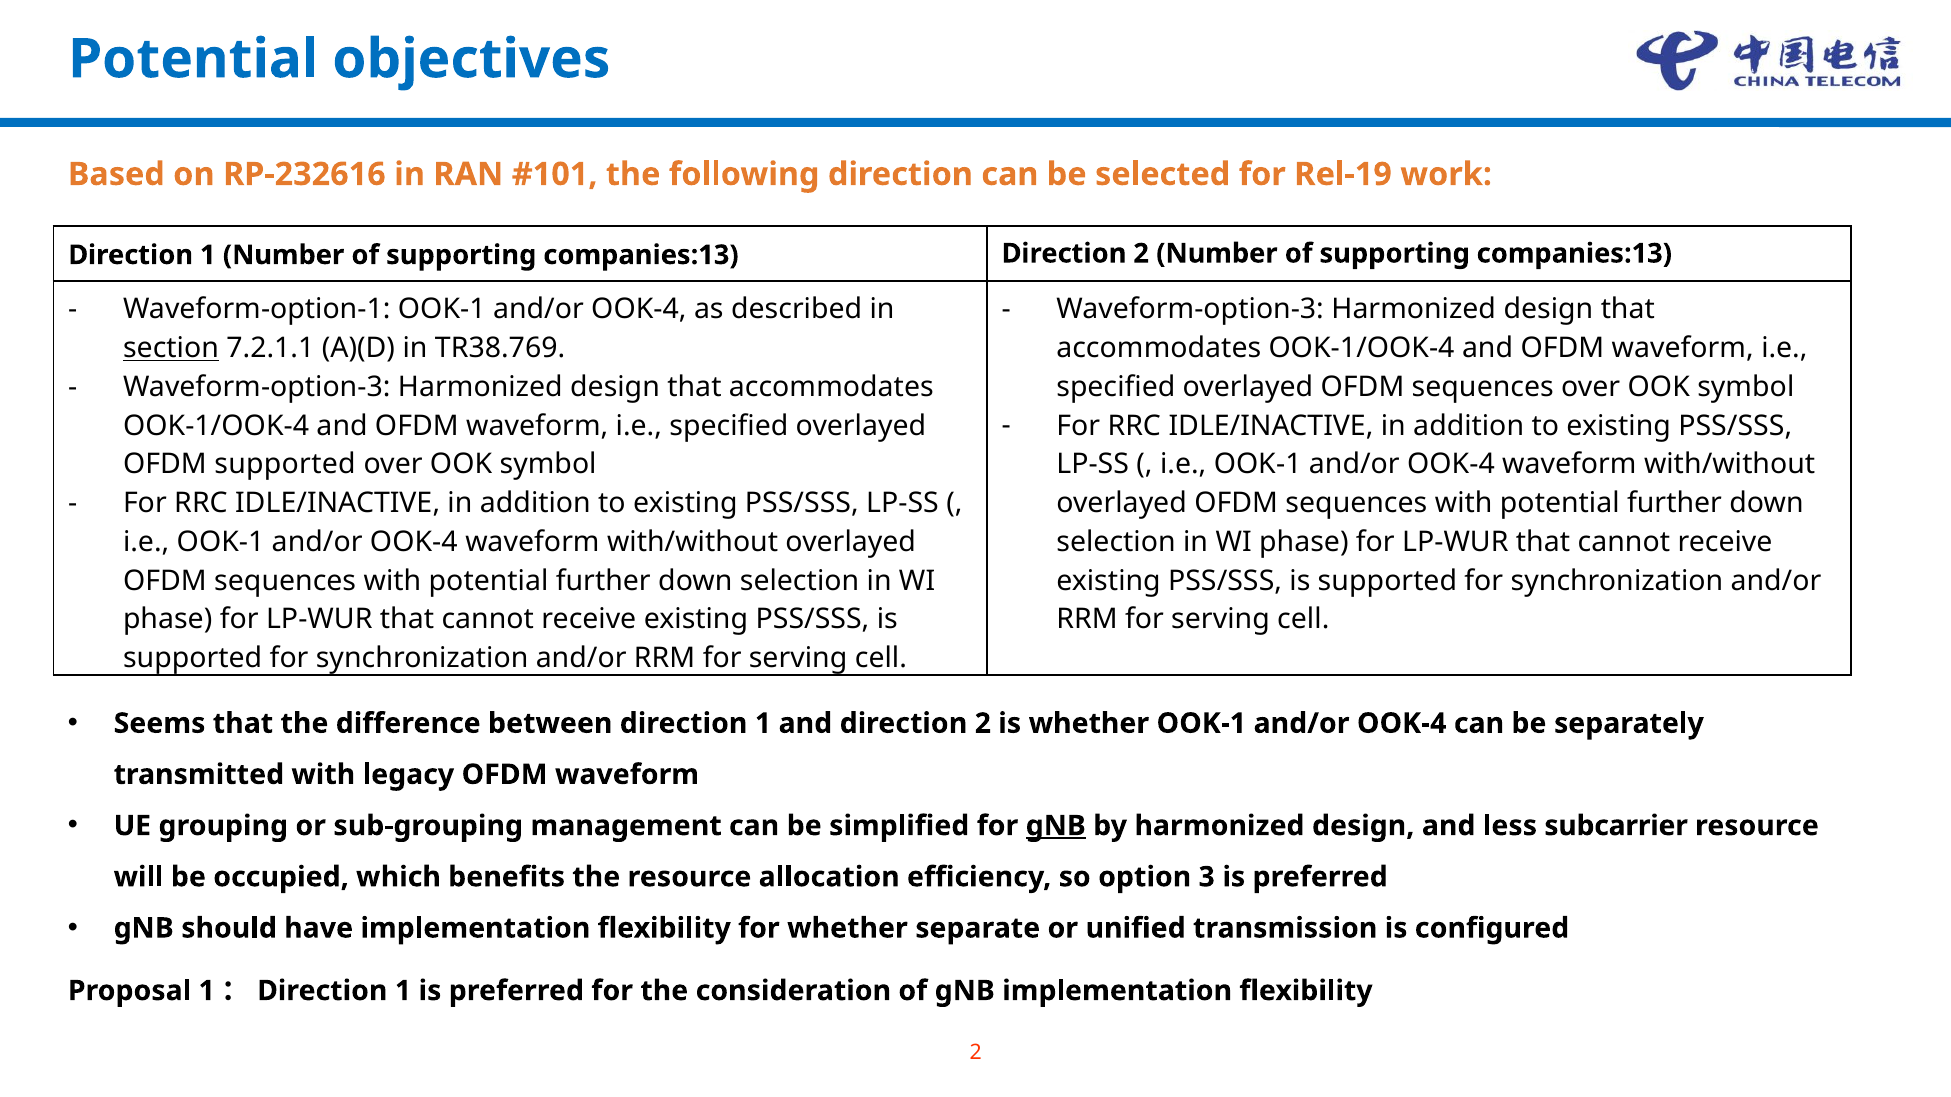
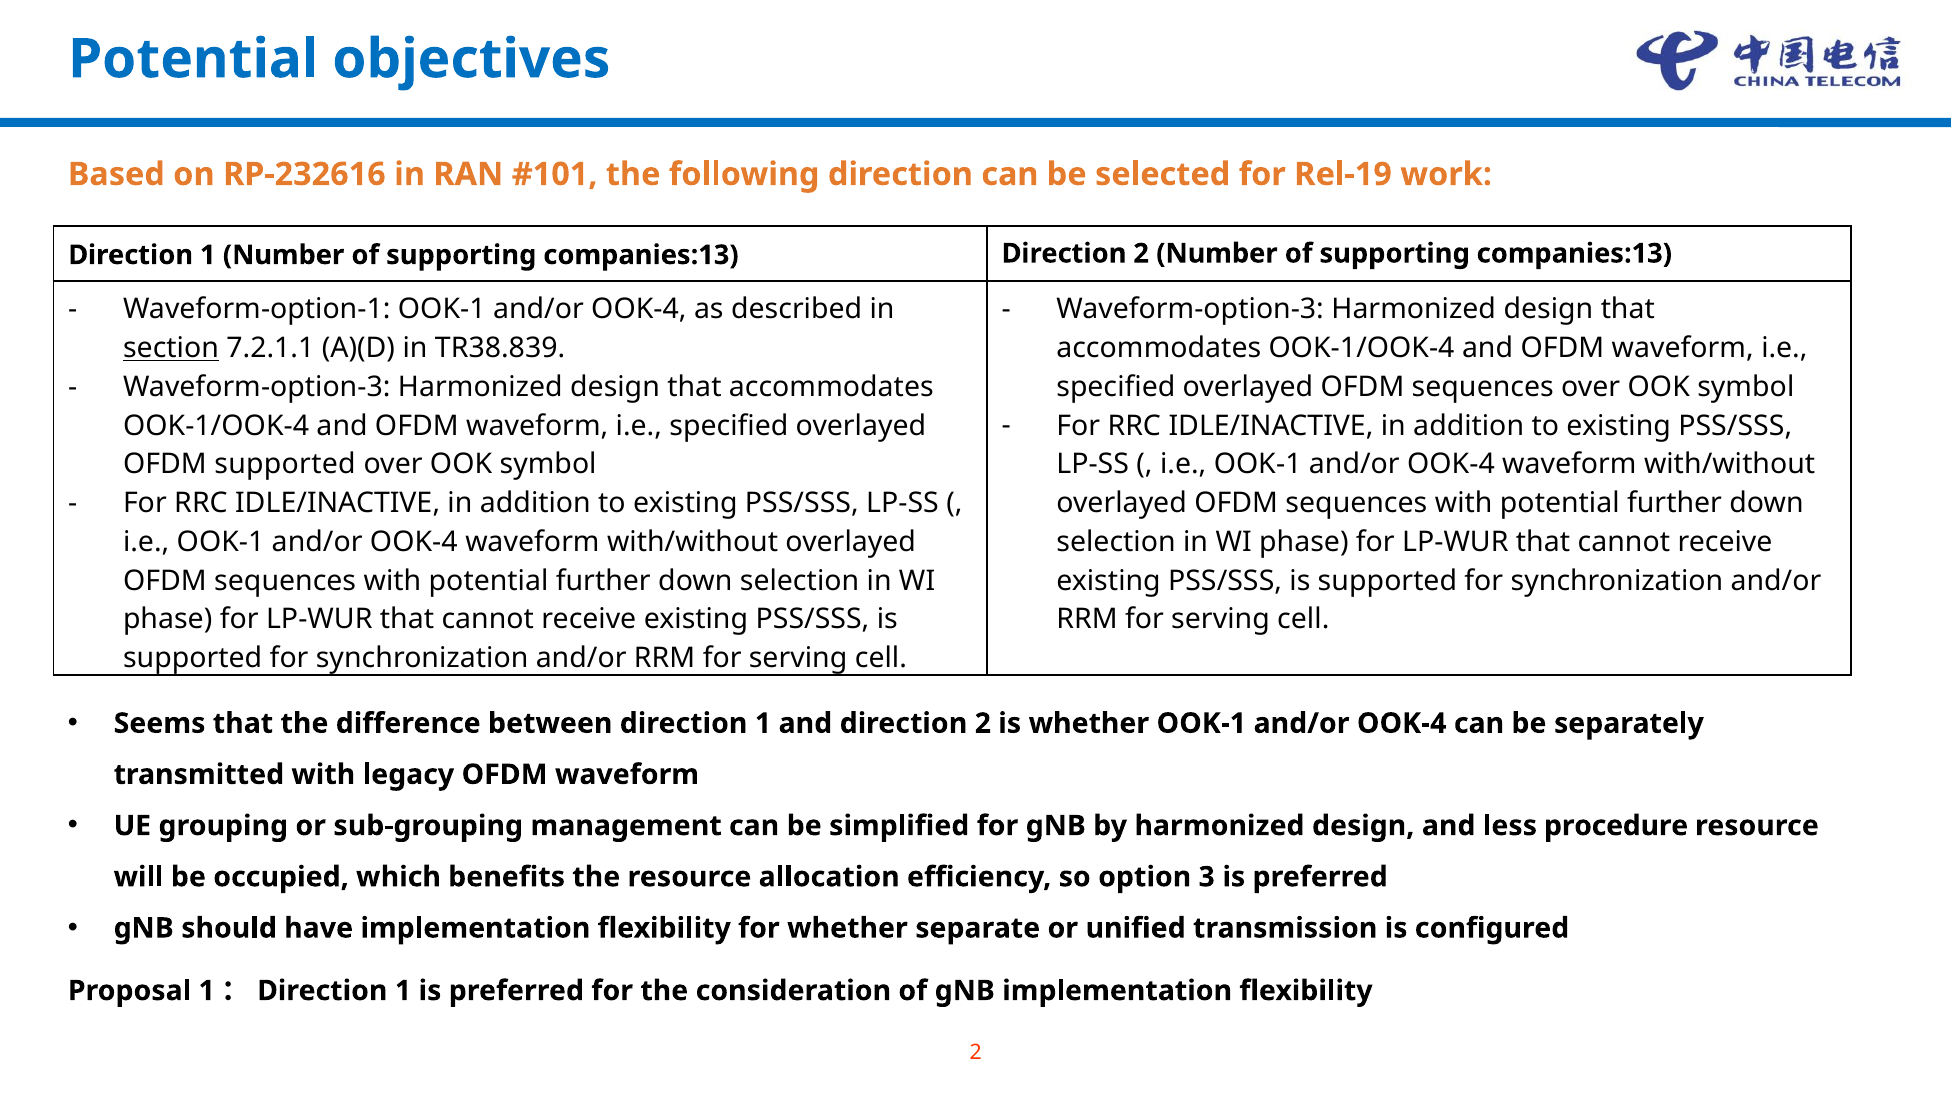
TR38.769: TR38.769 -> TR38.839
gNB at (1056, 826) underline: present -> none
subcarrier: subcarrier -> procedure
